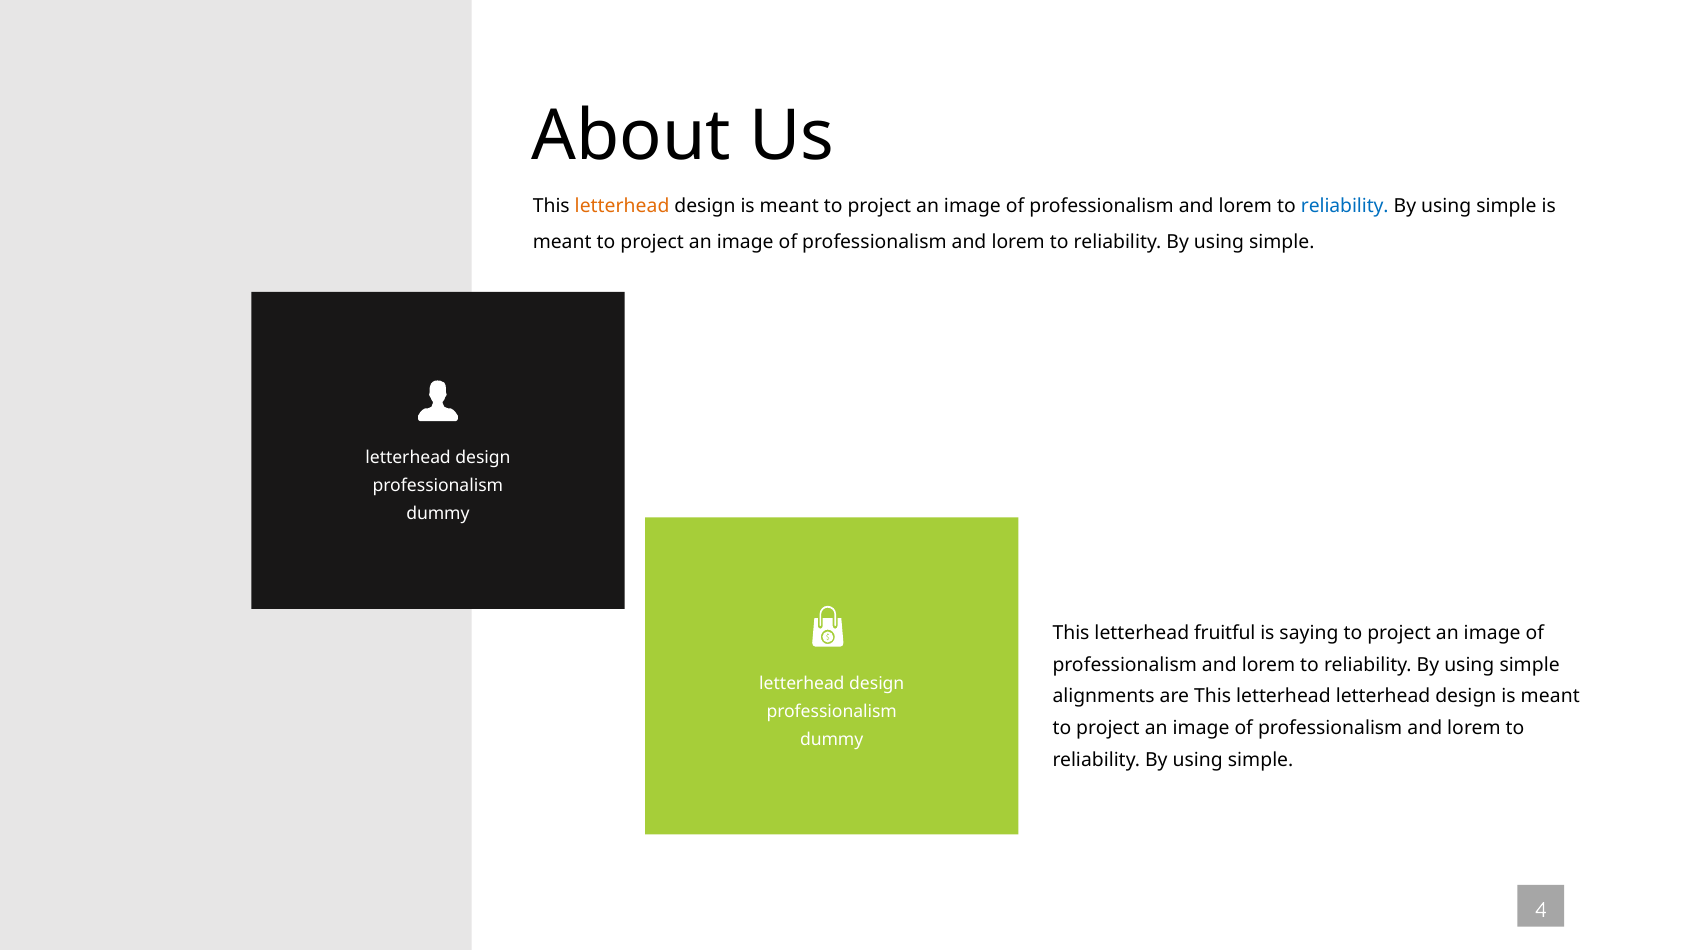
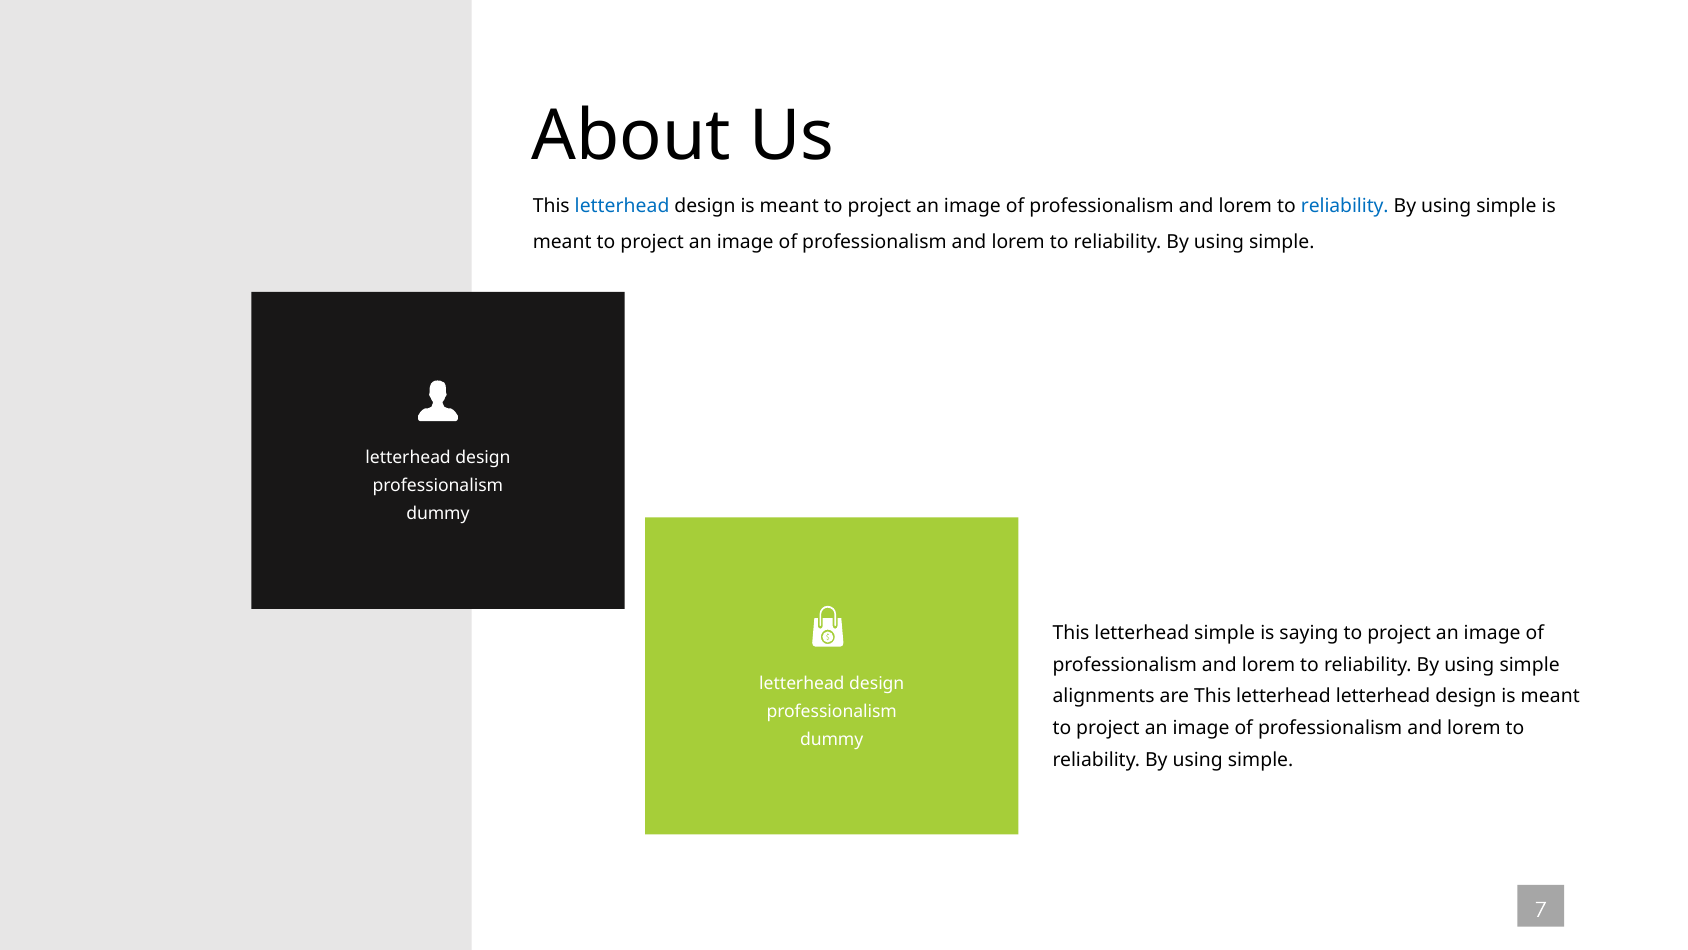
letterhead at (622, 206) colour: orange -> blue
letterhead fruitful: fruitful -> simple
4: 4 -> 7
